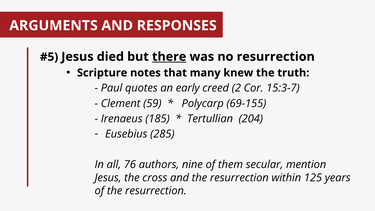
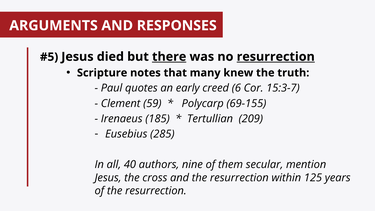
resurrection at (276, 57) underline: none -> present
creed 2: 2 -> 6
204: 204 -> 209
76: 76 -> 40
